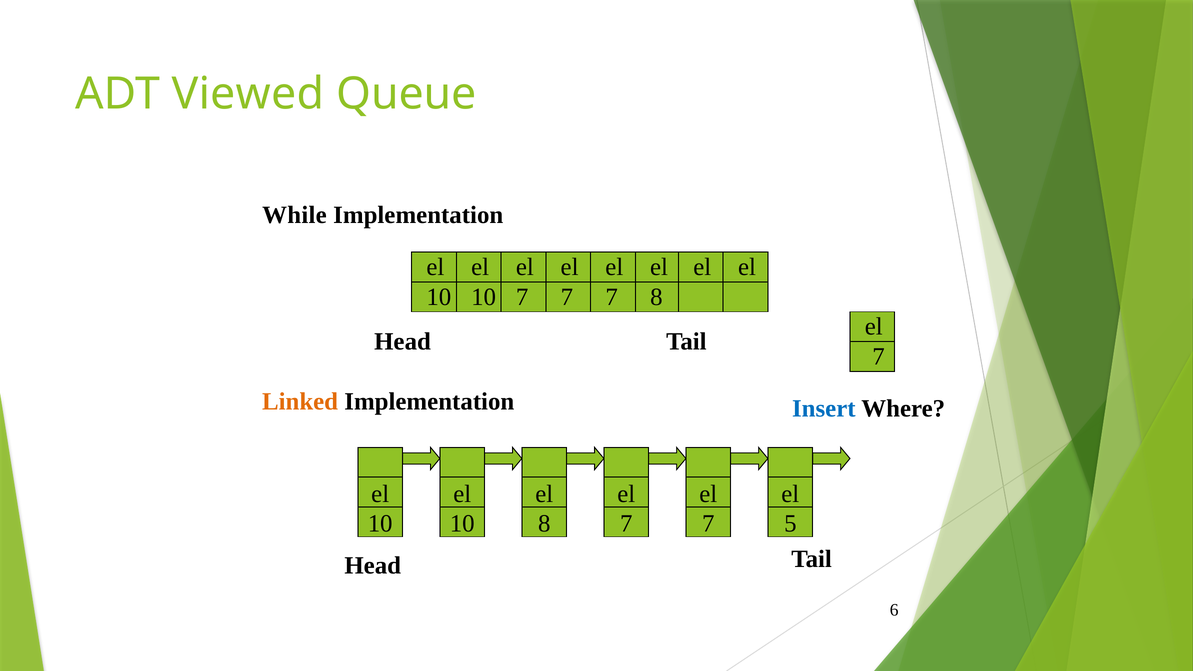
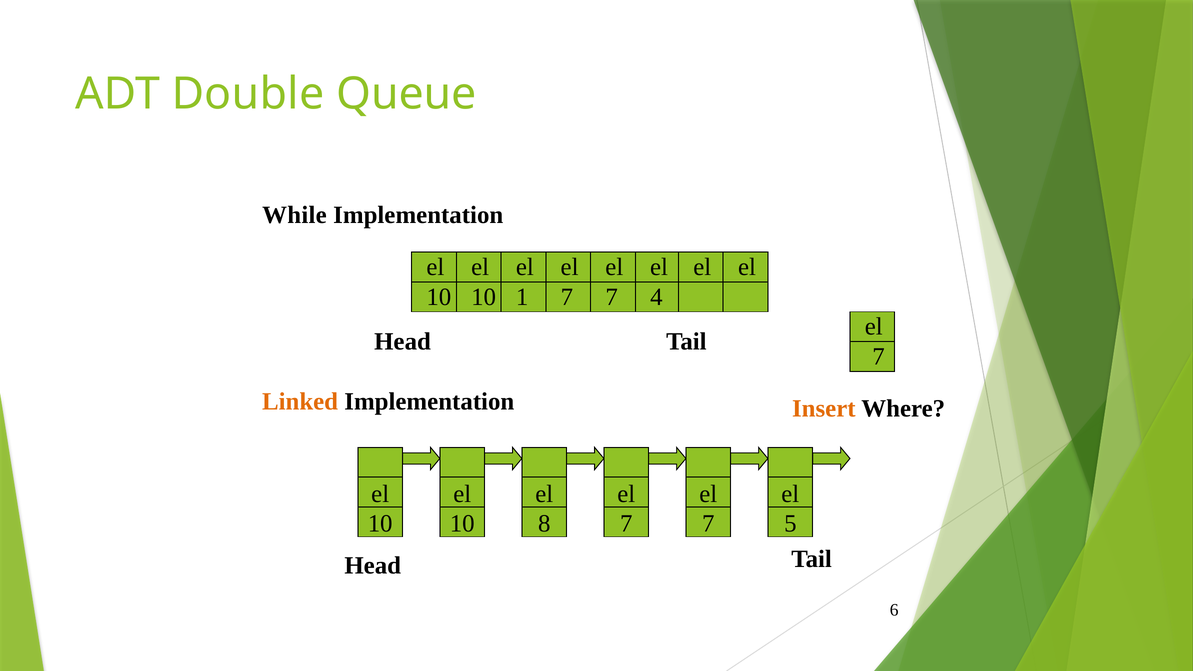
Viewed: Viewed -> Double
10 7: 7 -> 1
7 8: 8 -> 4
Insert colour: blue -> orange
